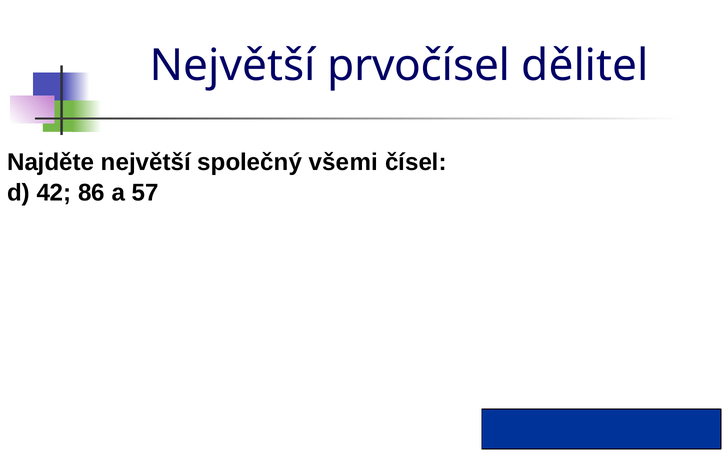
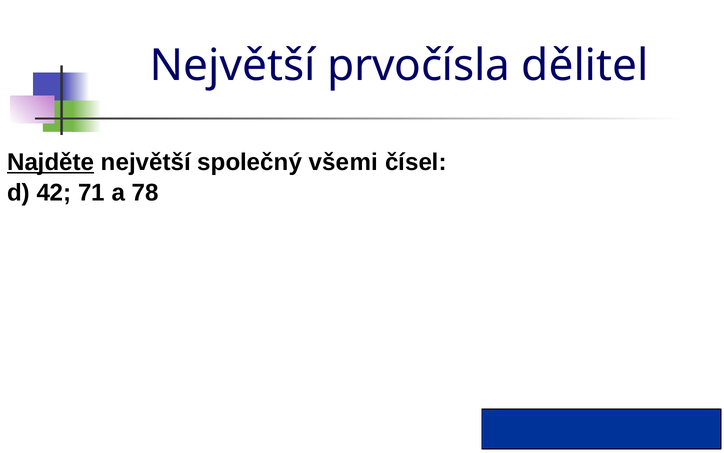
prvočísel: prvočísel -> prvočísla
Najděte underline: none -> present
86: 86 -> 71
57: 57 -> 78
